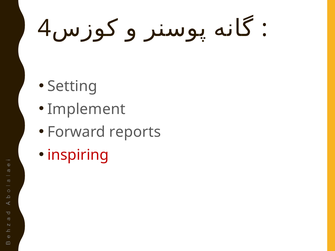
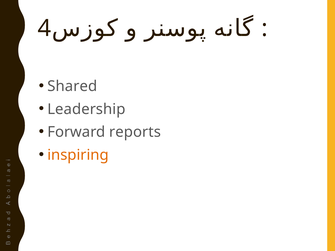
Setting: Setting -> Shared
Implement: Implement -> Leadership
inspiring colour: red -> orange
